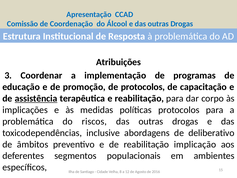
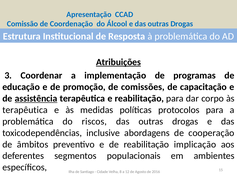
Atribuições underline: none -> present
de protocolos: protocolos -> comissões
implicações at (25, 110): implicações -> terapêutica
deliberativo: deliberativo -> cooperação
